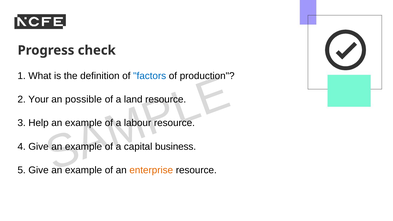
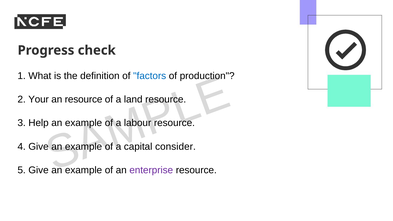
an possible: possible -> resource
business: business -> consider
enterprise colour: orange -> purple
